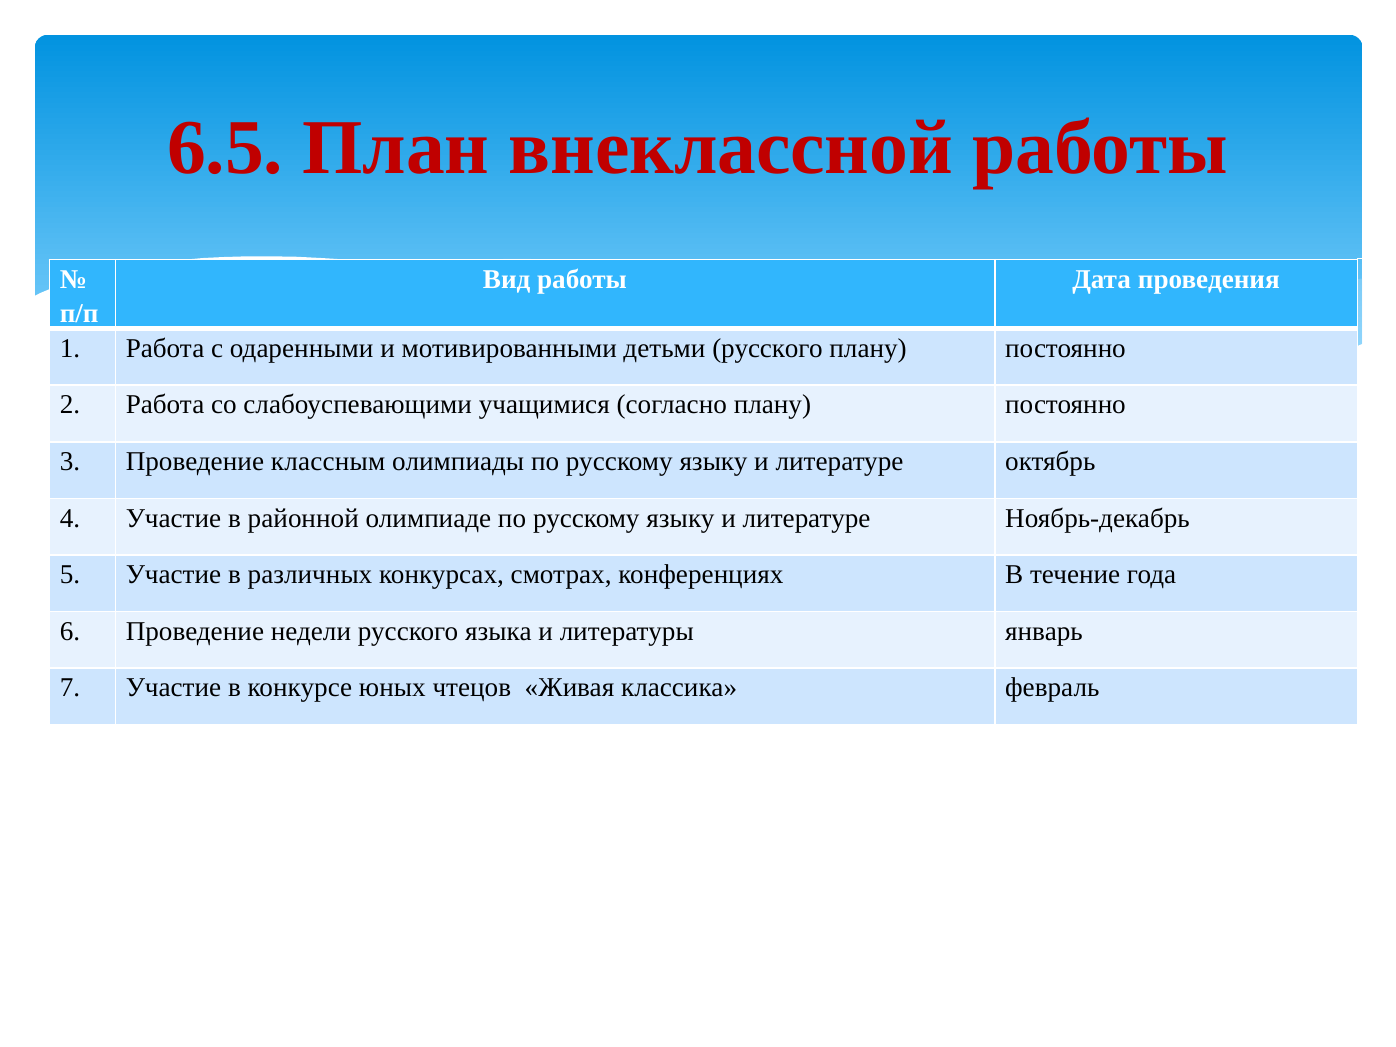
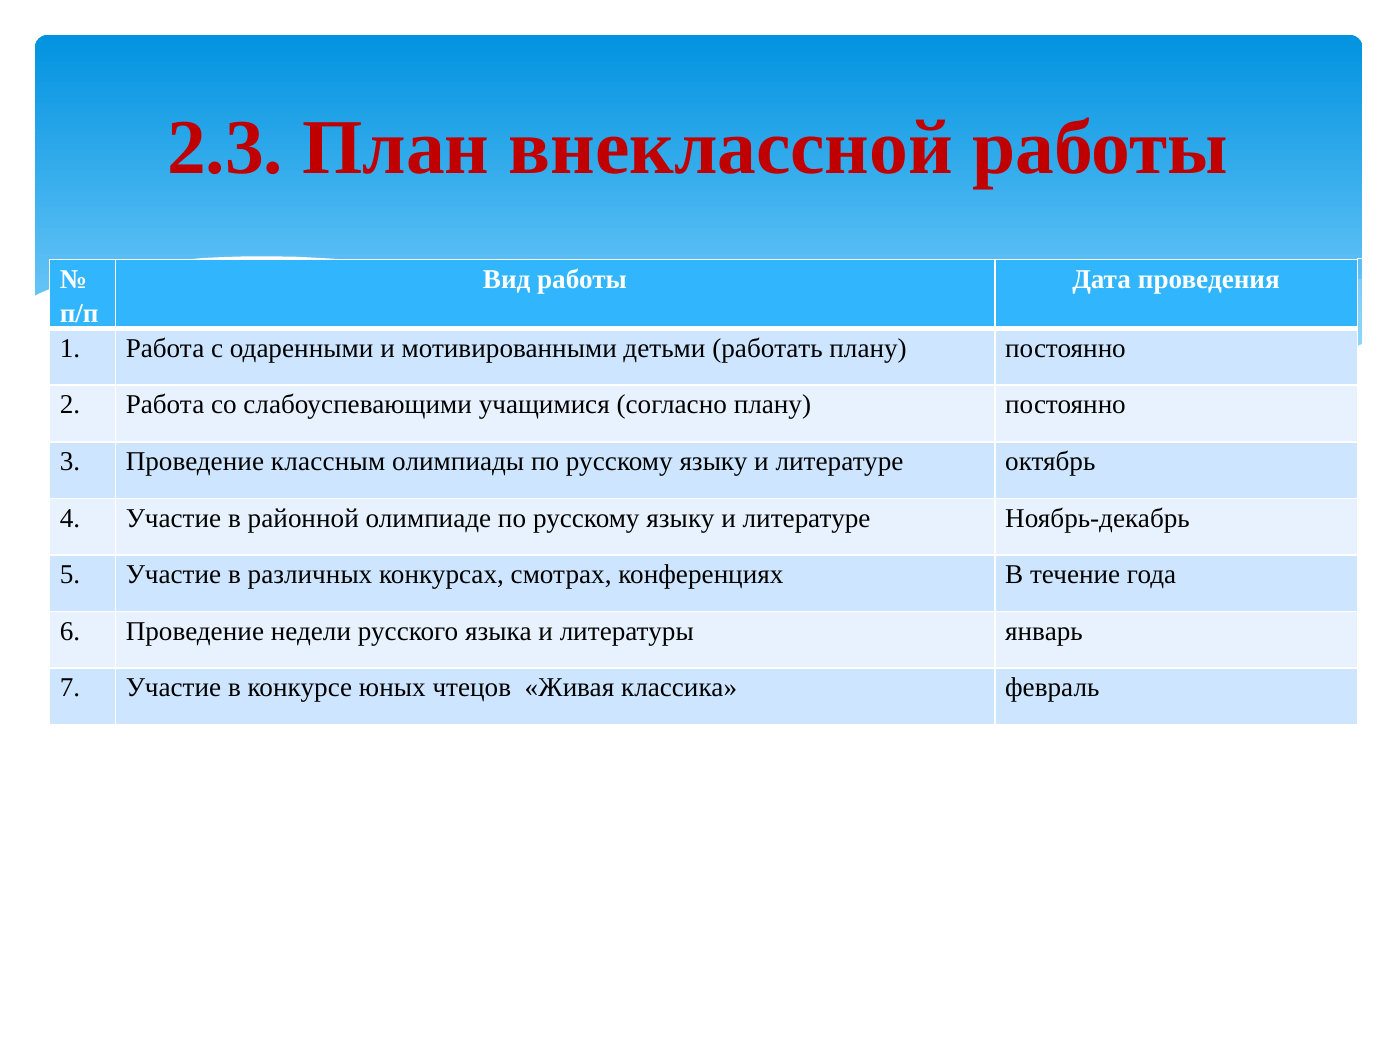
6.5: 6.5 -> 2.3
детьми русского: русского -> работать
